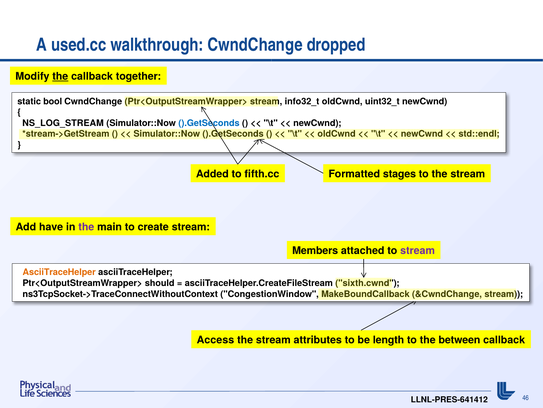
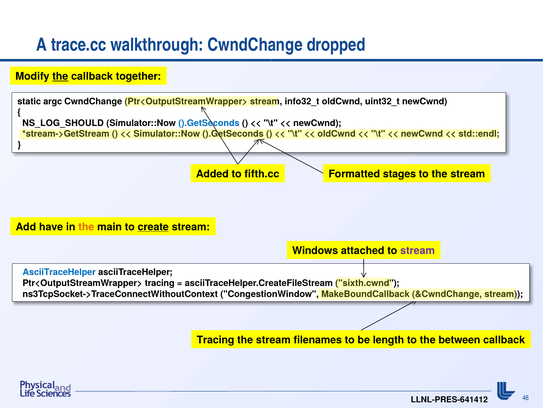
used.cc: used.cc -> trace.cc
bool: bool -> argc
NS_LOG_STREAM: NS_LOG_STREAM -> NS_LOG_SHOULD
the at (86, 227) colour: purple -> orange
create underline: none -> present
Members: Members -> Windows
AsciiTraceHelper at (59, 272) colour: orange -> blue
Ptr<OutputStreamWrapper> should: should -> tracing
Access at (215, 339): Access -> Tracing
attributes: attributes -> filenames
